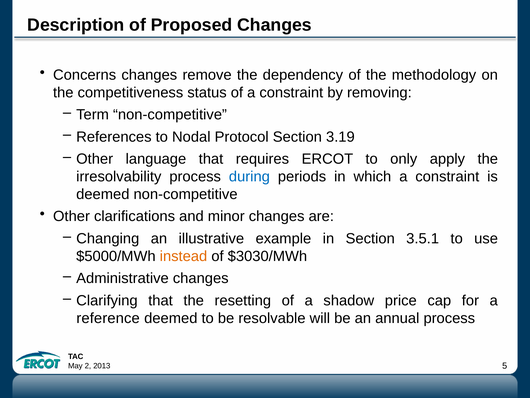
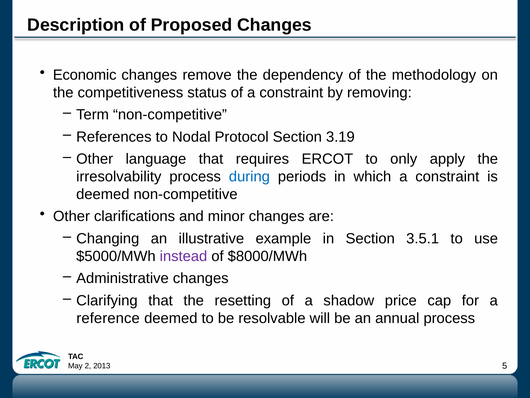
Concerns: Concerns -> Economic
instead colour: orange -> purple
$3030/MWh: $3030/MWh -> $8000/MWh
